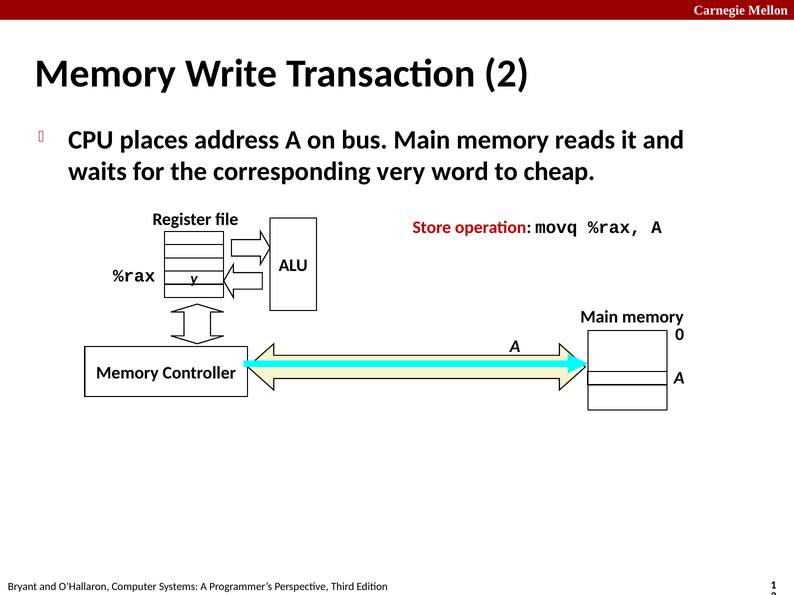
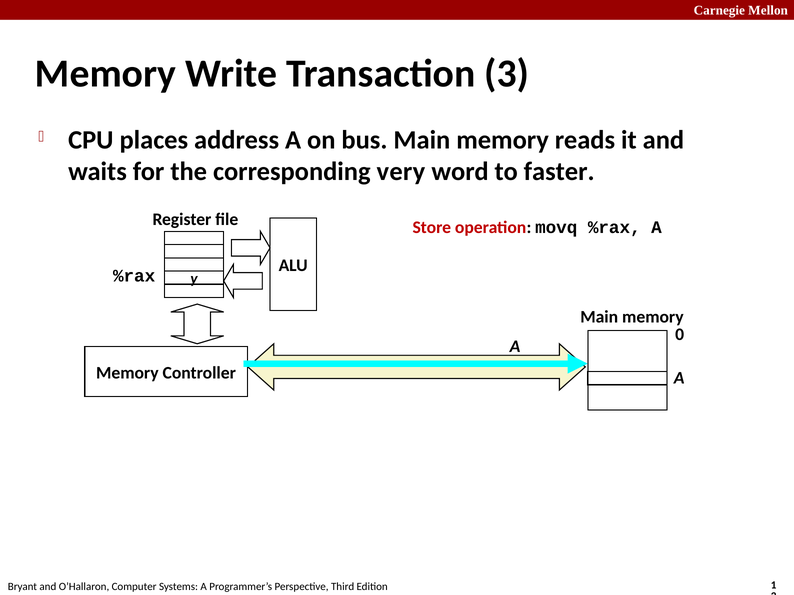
Transaction 2: 2 -> 3
cheap: cheap -> faster
